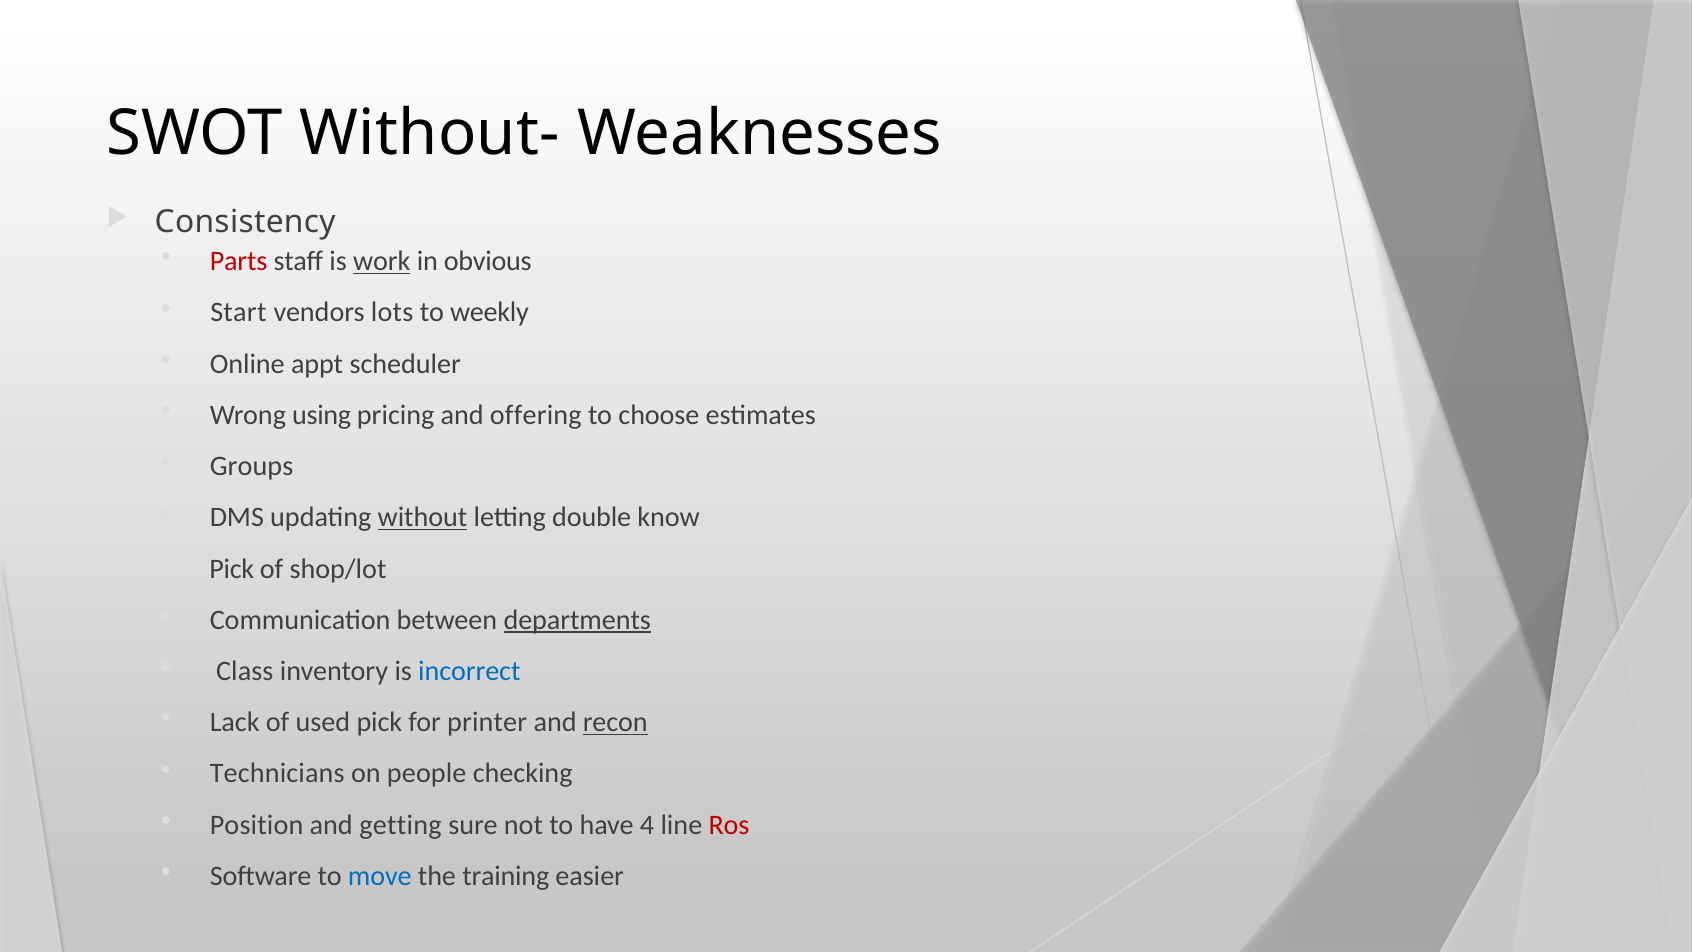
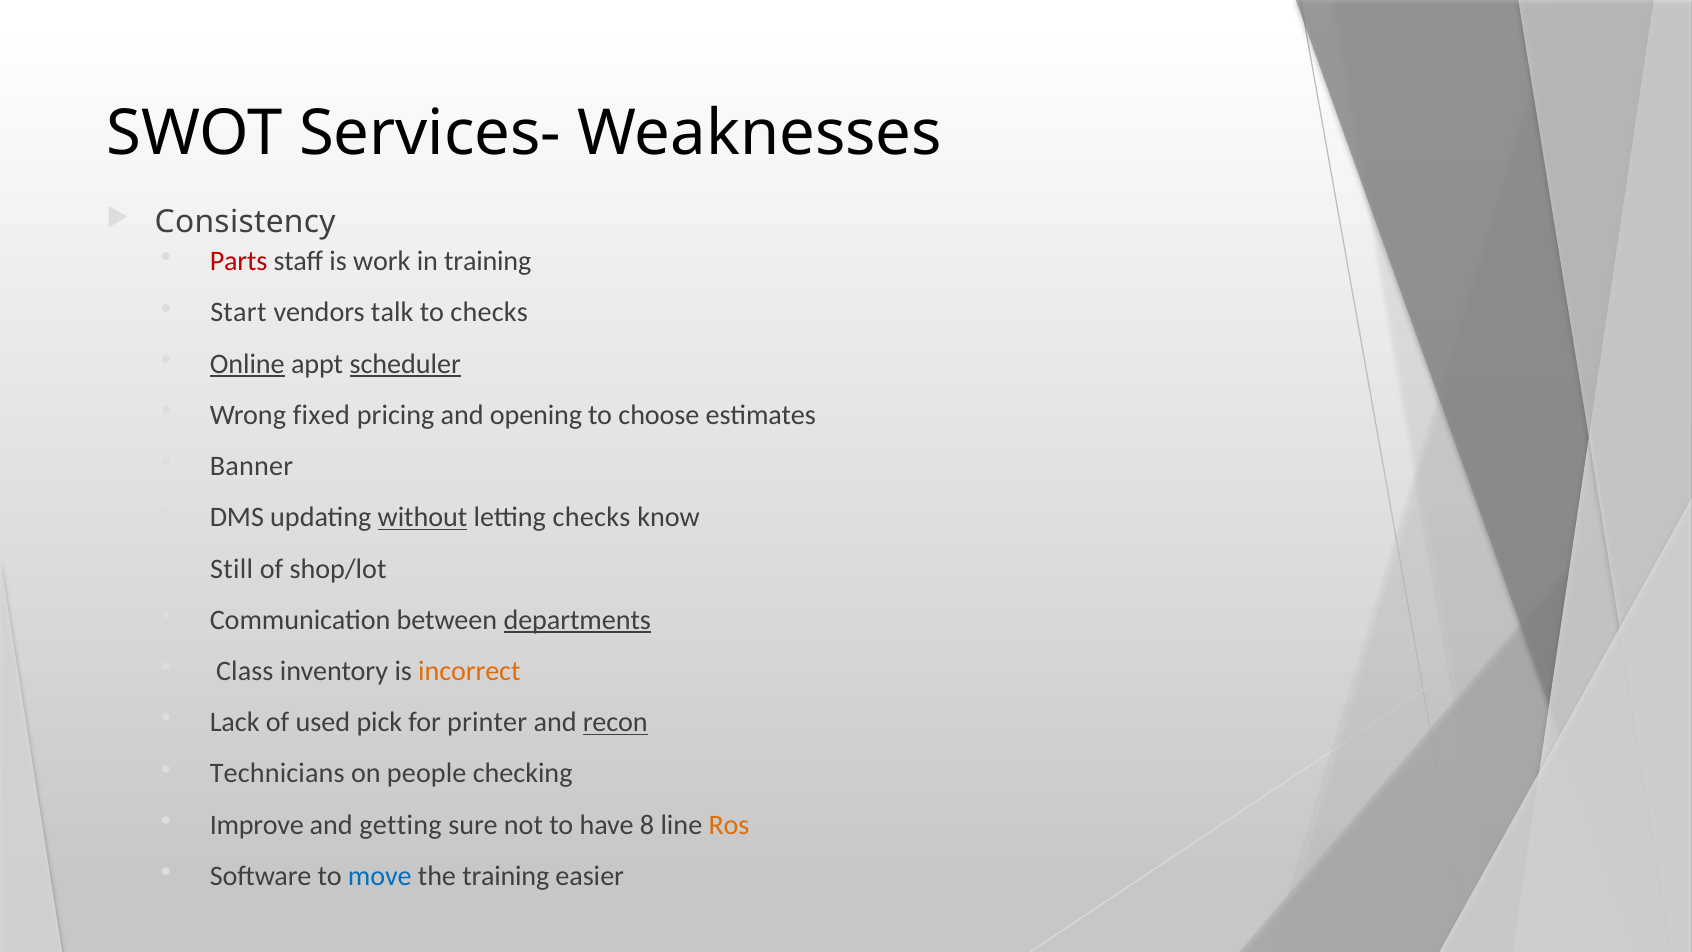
Without-: Without- -> Services-
work underline: present -> none
in obvious: obvious -> training
lots: lots -> talk
to weekly: weekly -> checks
Online underline: none -> present
scheduler underline: none -> present
using: using -> fixed
offering: offering -> opening
Groups: Groups -> Banner
letting double: double -> checks
Pick at (232, 569): Pick -> Still
incorrect colour: blue -> orange
Position: Position -> Improve
4: 4 -> 8
Ros colour: red -> orange
